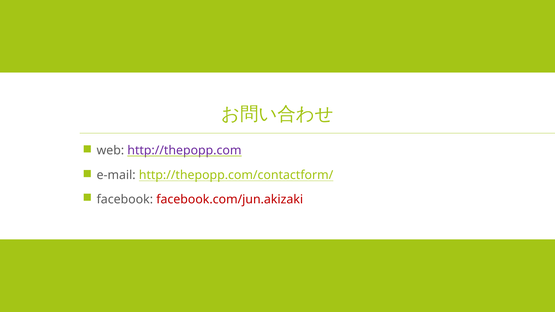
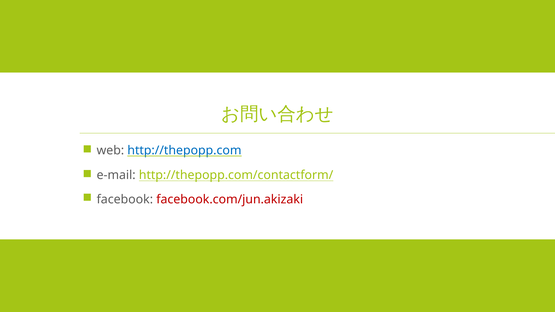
http://thepopp.com colour: purple -> blue
